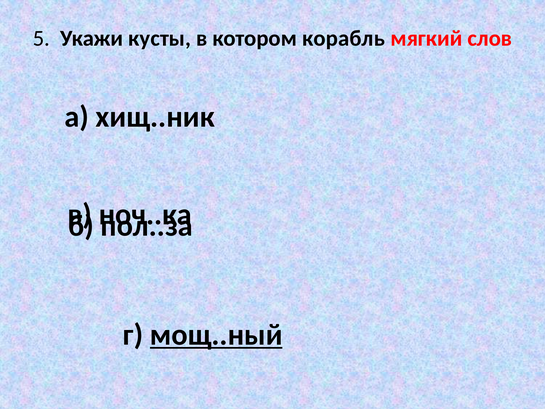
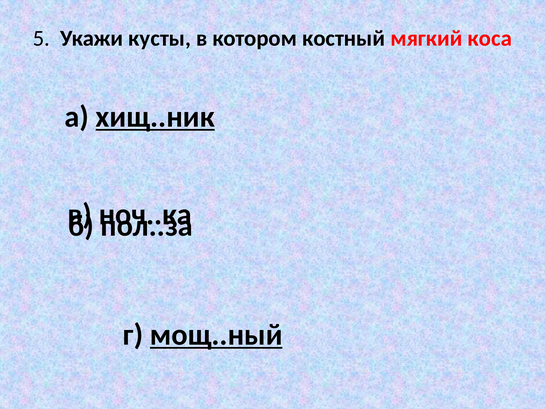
корабль: корабль -> костный
слов: слов -> коса
хищ..ник underline: none -> present
